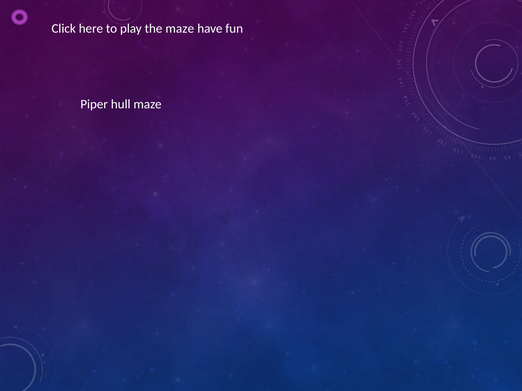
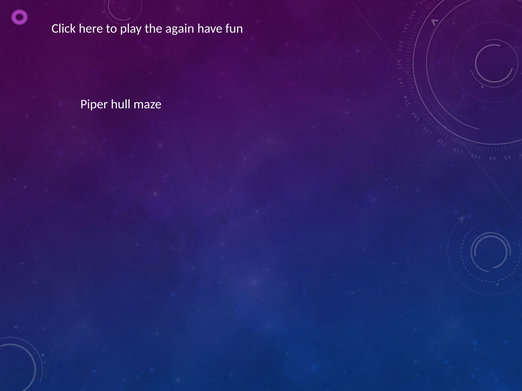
the maze: maze -> again
